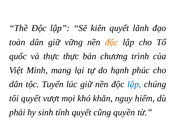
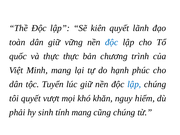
độc at (112, 42) colour: orange -> blue
tính quyết: quyết -> mang
cũng quyền: quyền -> chúng
